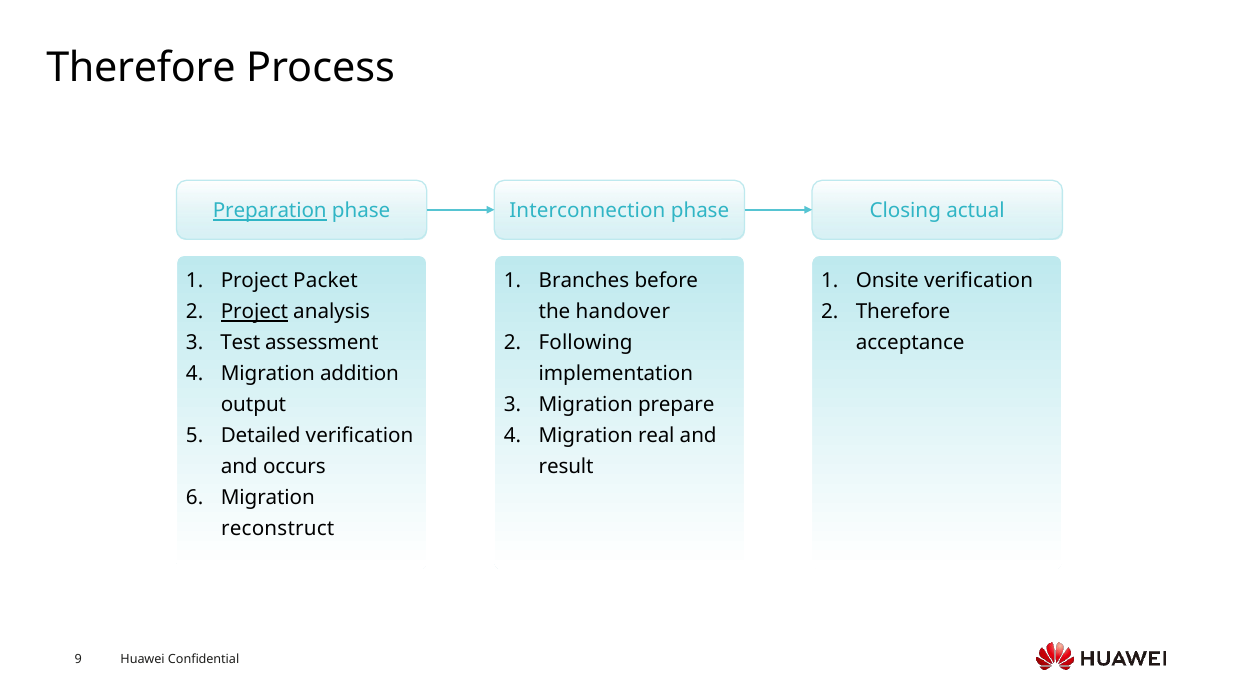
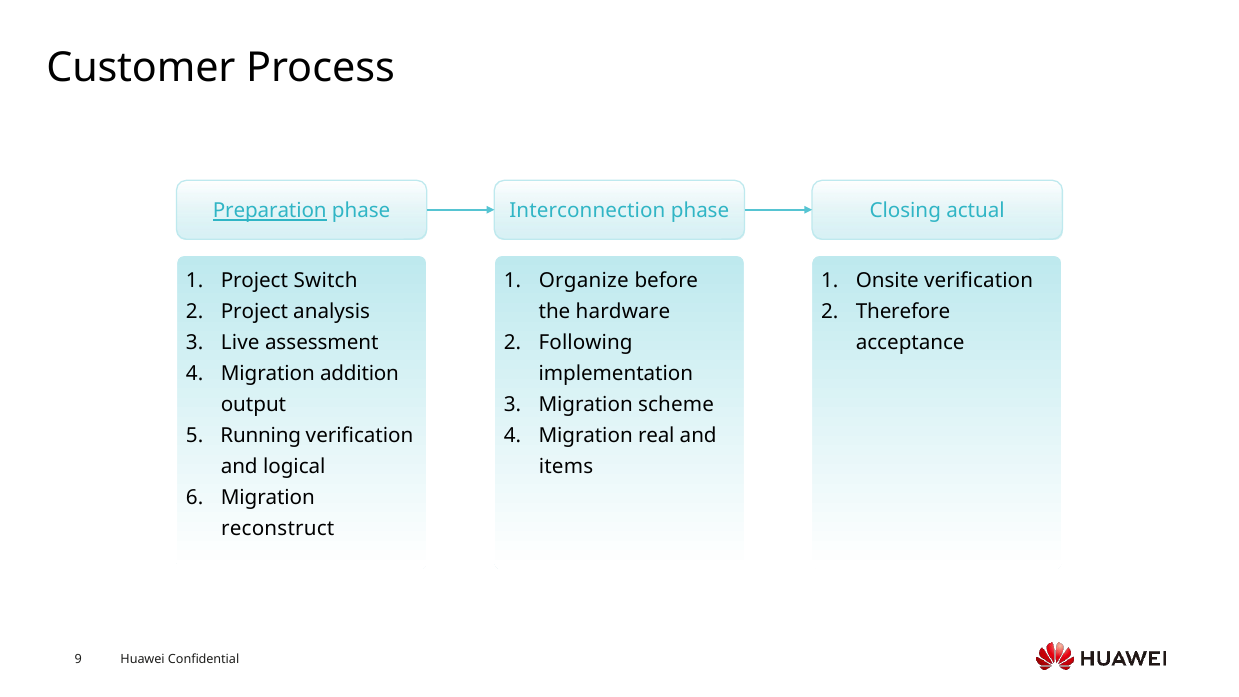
Therefore at (141, 68): Therefore -> Customer
Packet: Packet -> Switch
Branches: Branches -> Organize
Project at (254, 312) underline: present -> none
handover: handover -> hardware
Test: Test -> Live
prepare: prepare -> scheme
Detailed: Detailed -> Running
occurs: occurs -> logical
result: result -> items
